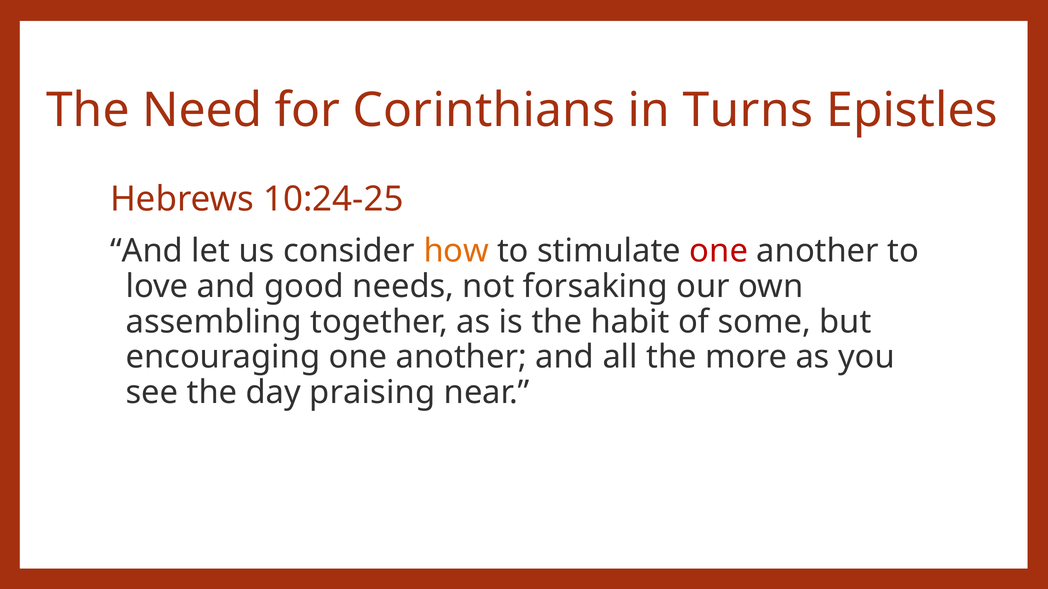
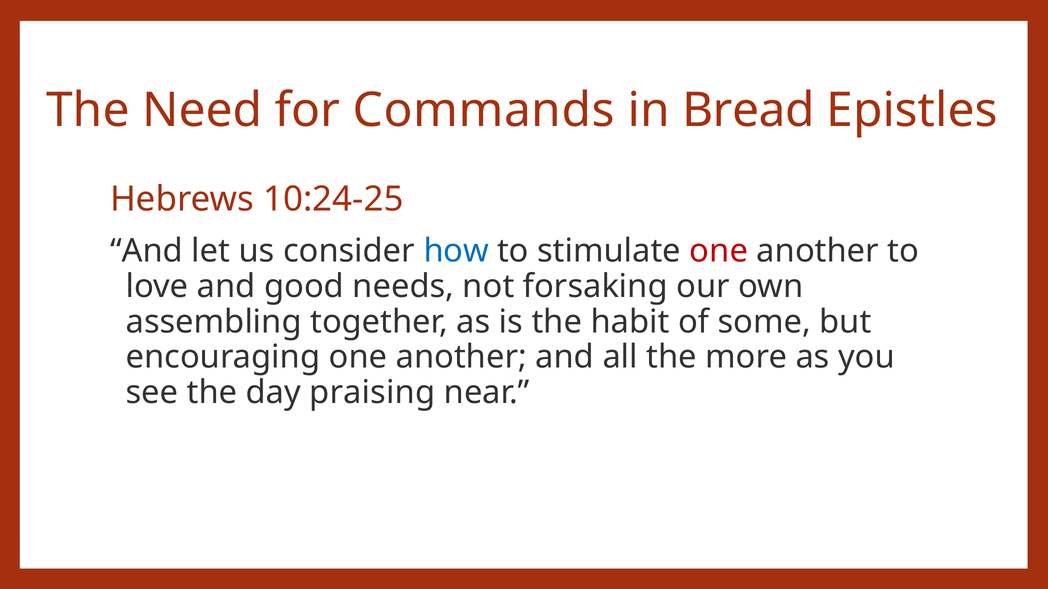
Corinthians: Corinthians -> Commands
Turns: Turns -> Bread
how colour: orange -> blue
